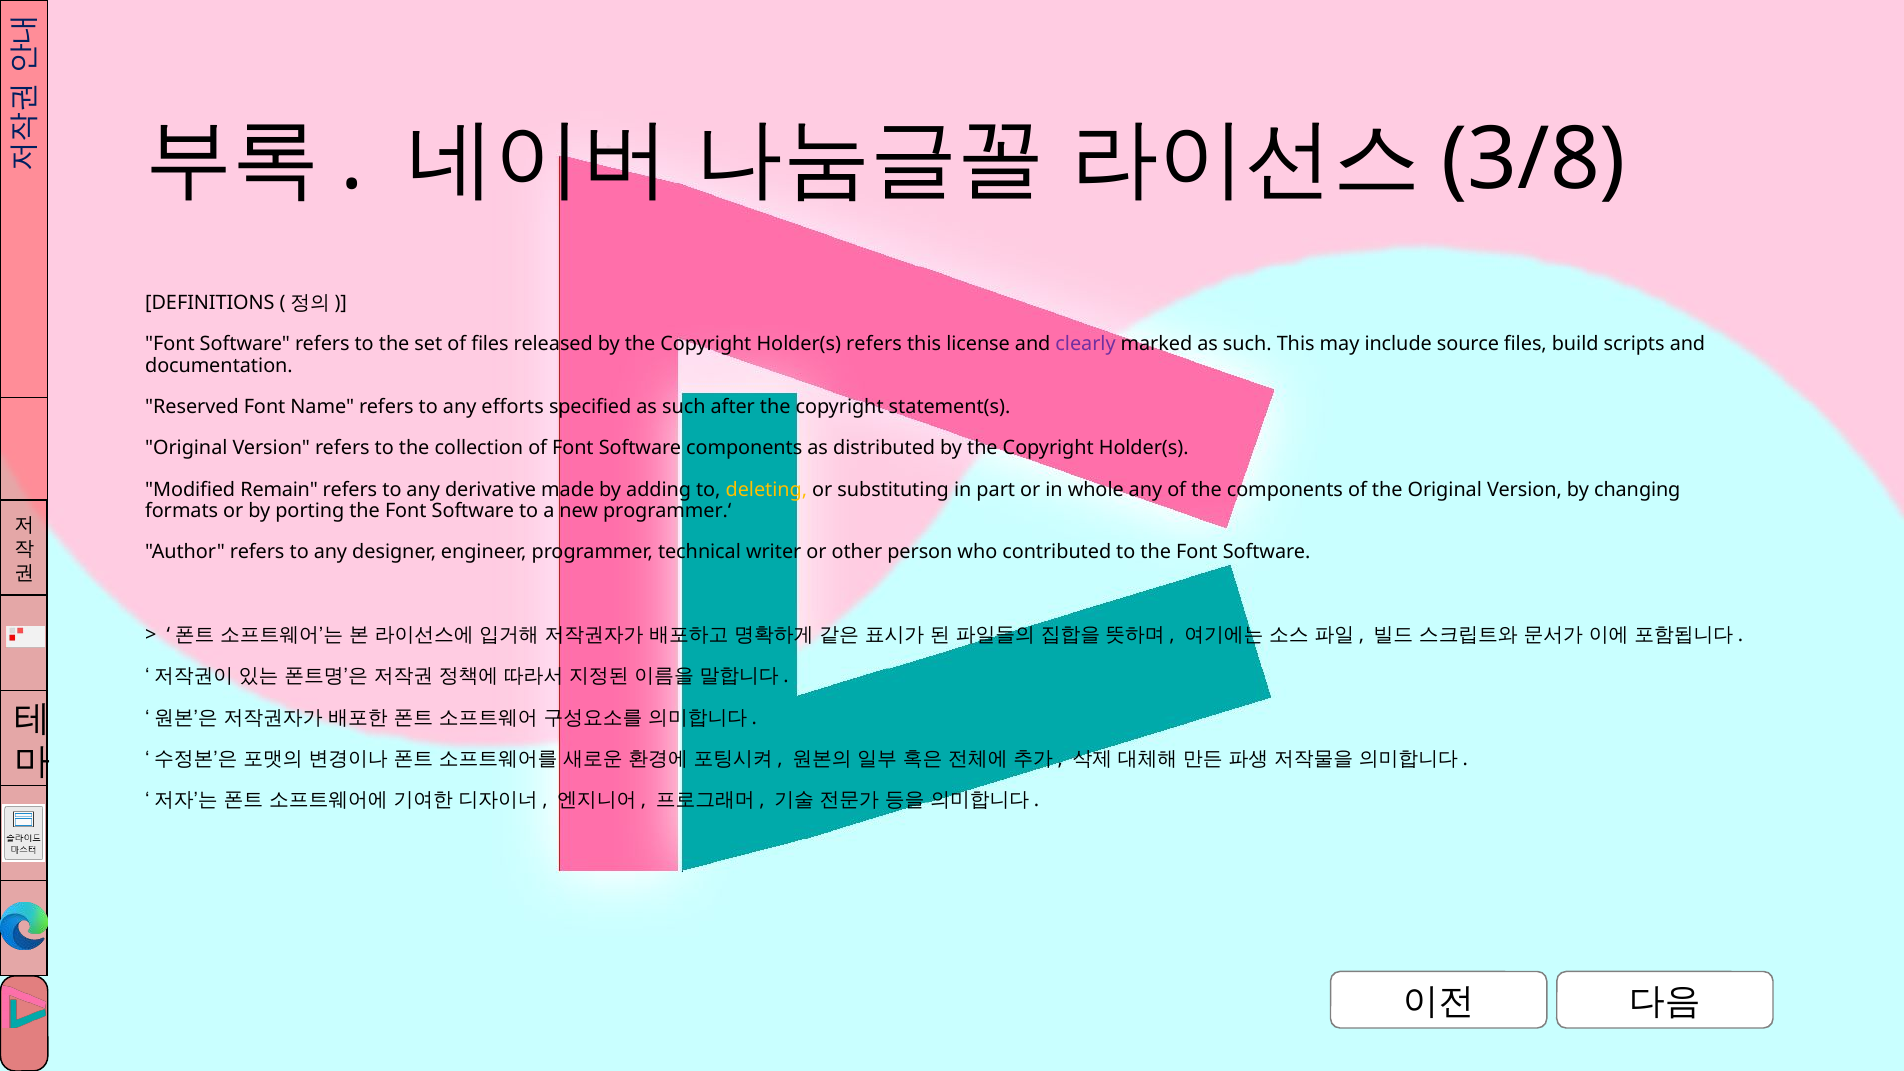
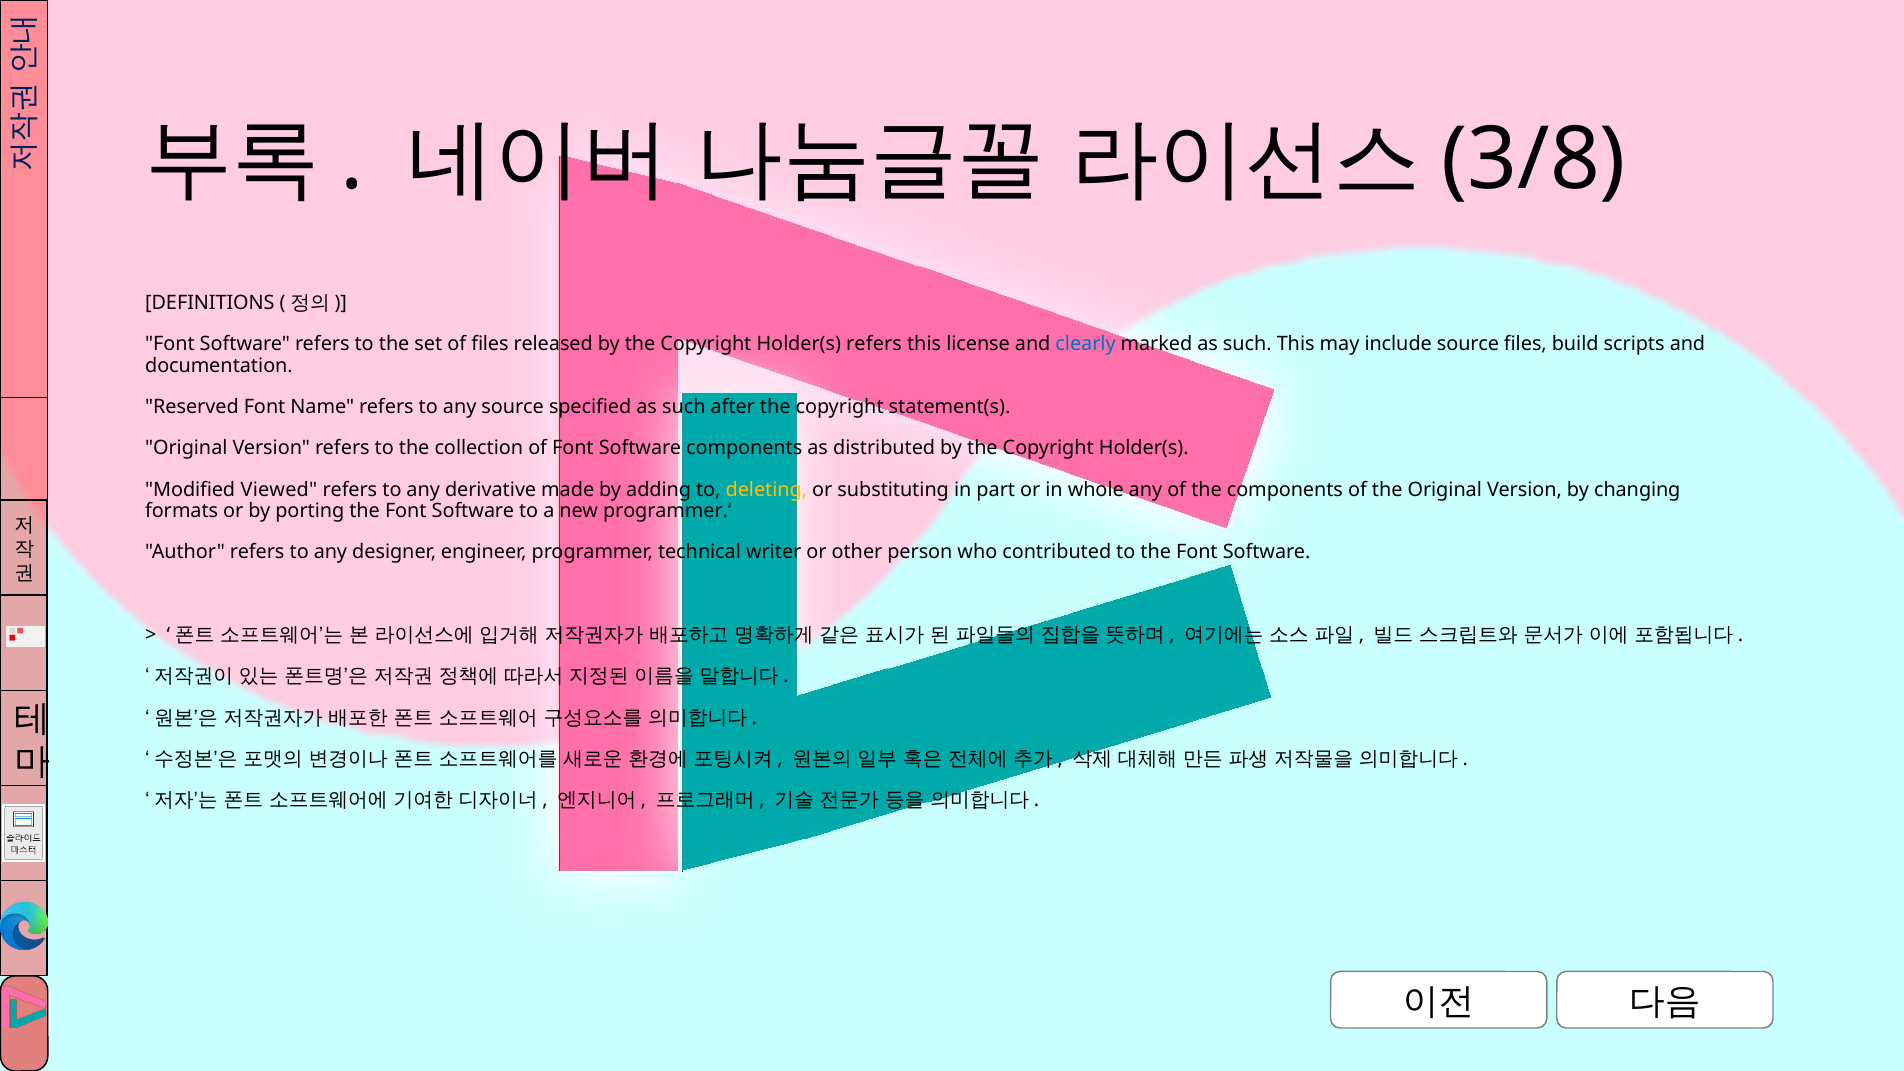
clearly colour: purple -> blue
any efforts: efforts -> source
Remain: Remain -> Viewed
